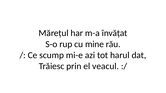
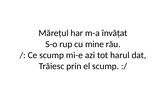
el veacul: veacul -> scump
